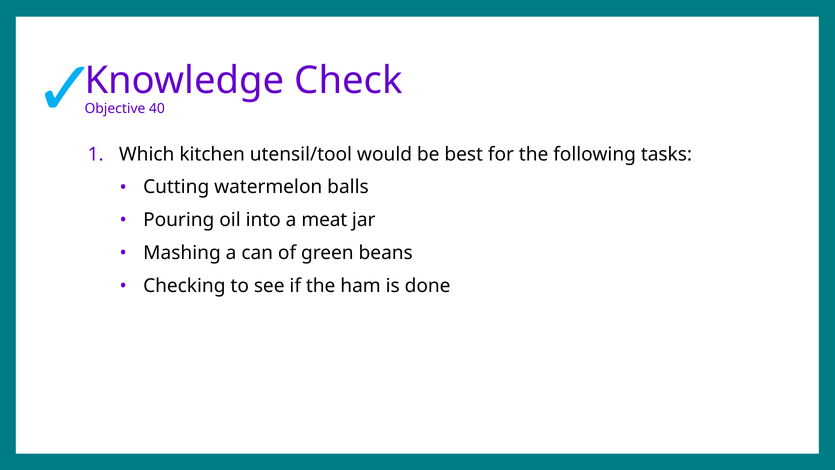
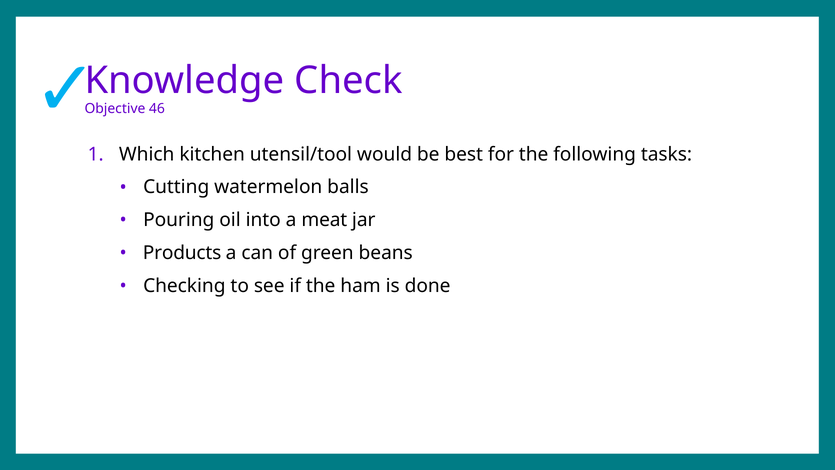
40: 40 -> 46
Mashing: Mashing -> Products
